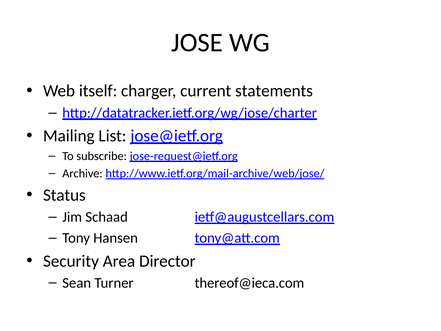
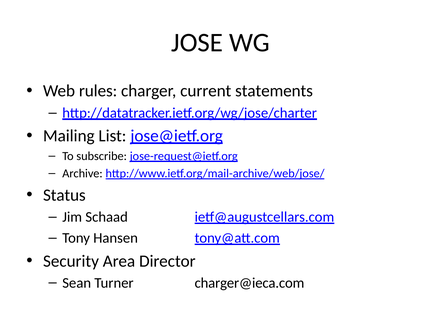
itself: itself -> rules
thereof@ieca.com: thereof@ieca.com -> charger@ieca.com
